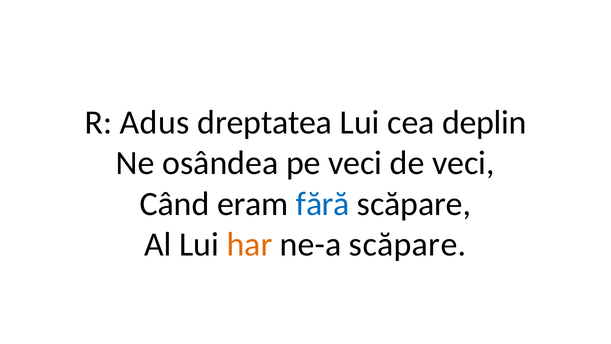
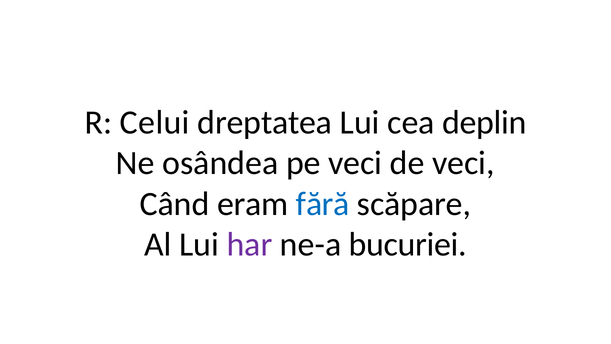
Adus: Adus -> Celui
har colour: orange -> purple
ne-a scăpare: scăpare -> bucuriei
